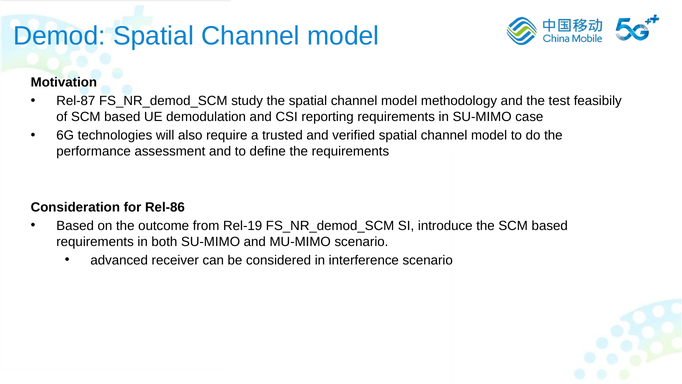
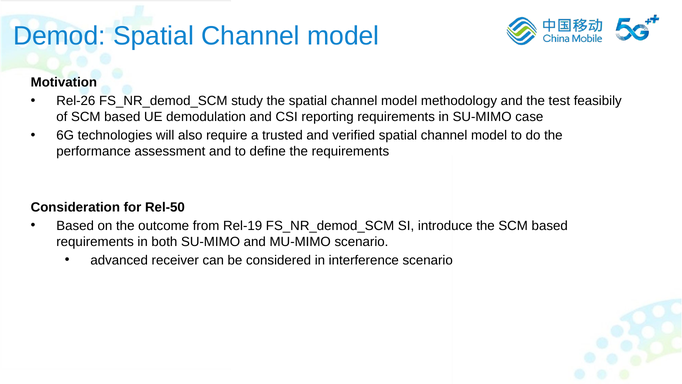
Rel-87: Rel-87 -> Rel-26
Rel-86: Rel-86 -> Rel-50
